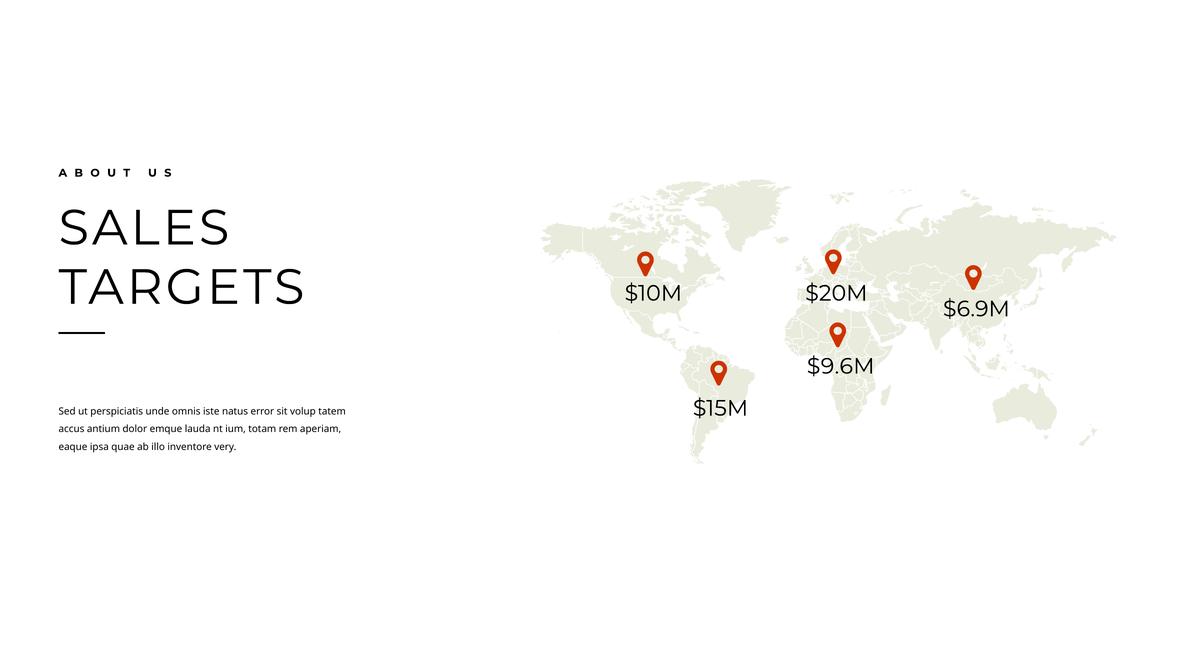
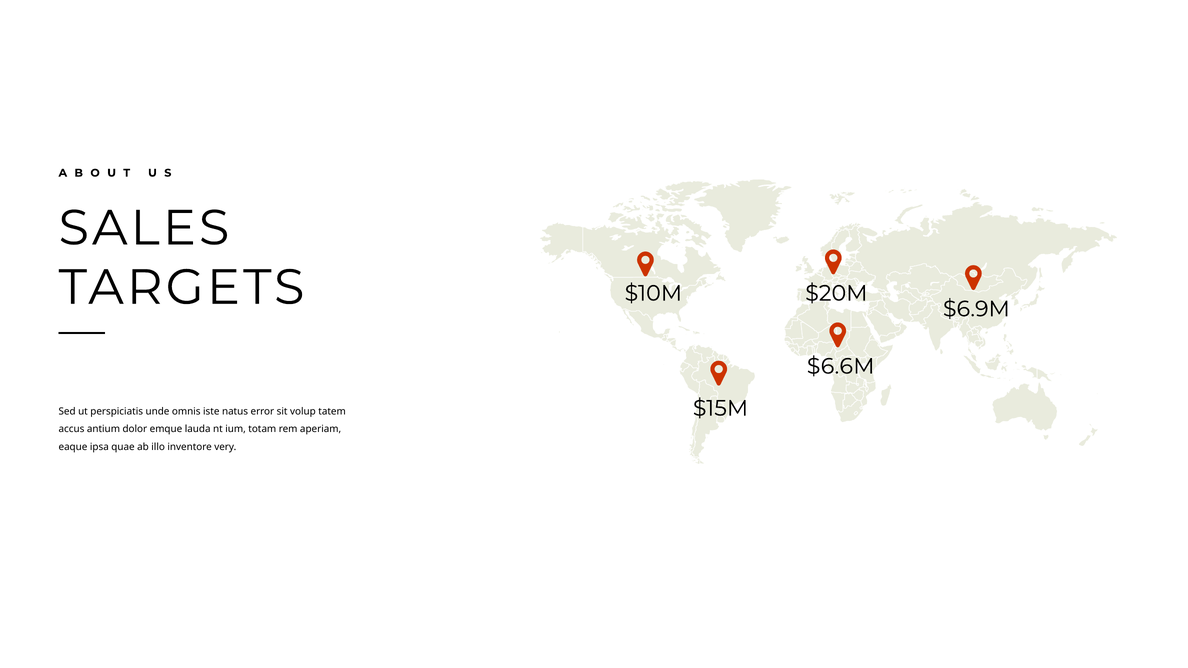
$9.6M: $9.6M -> $6.6M
